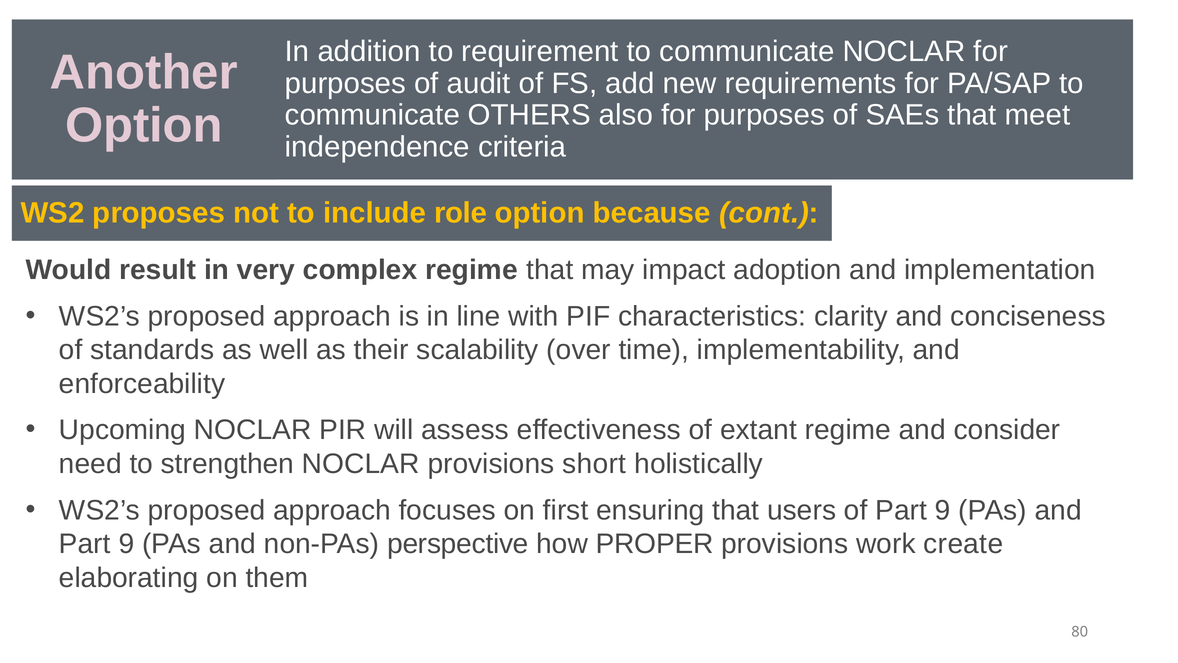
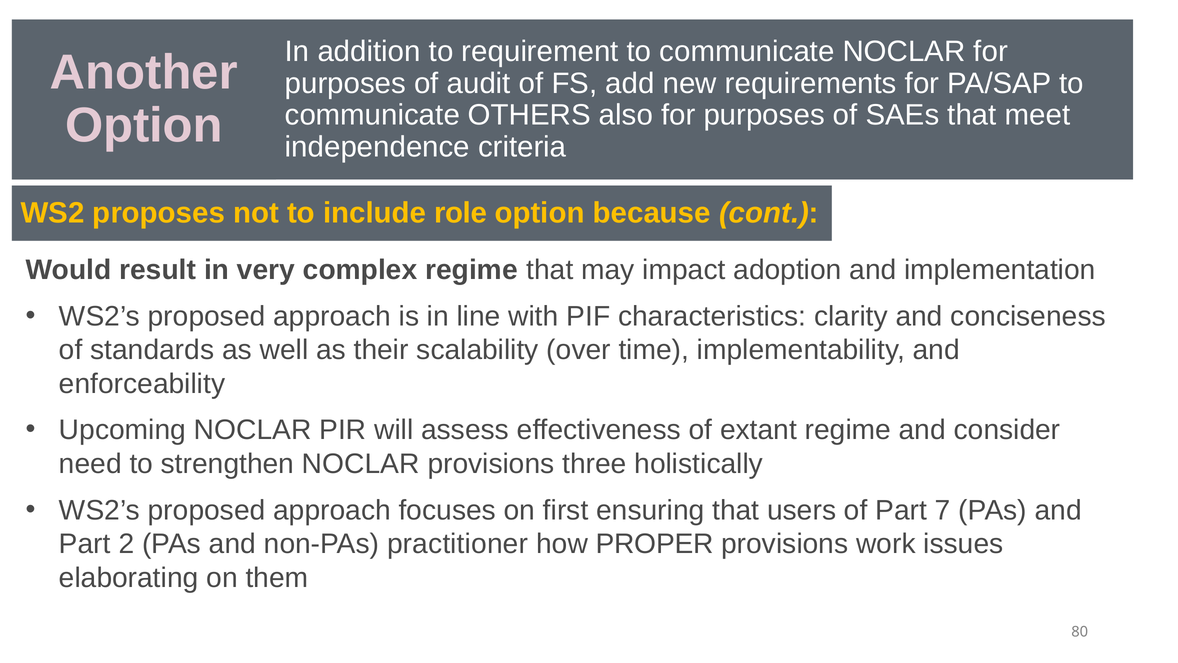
short: short -> three
of Part 9: 9 -> 7
9 at (126, 544): 9 -> 2
perspective: perspective -> practitioner
create: create -> issues
